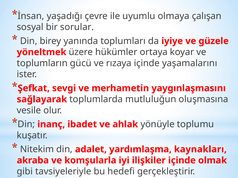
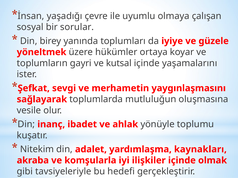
gücü: gücü -> gayri
rızaya: rızaya -> kutsal
